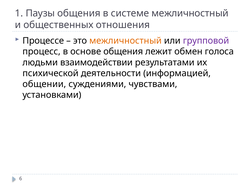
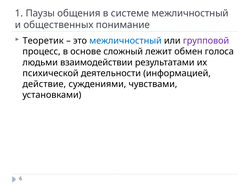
отношения: отношения -> понимание
Процессе: Процессе -> Теоретик
межличностный at (125, 41) colour: orange -> blue
основе общения: общения -> сложный
общении: общении -> действие
